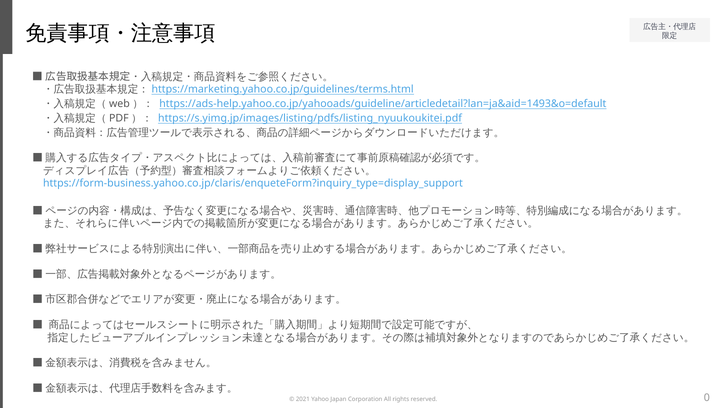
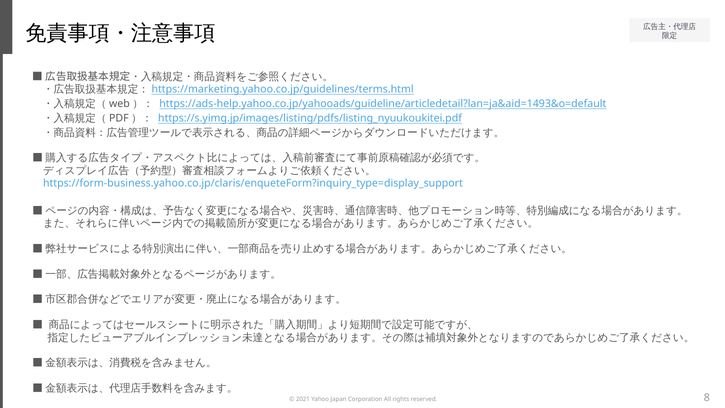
0: 0 -> 8
